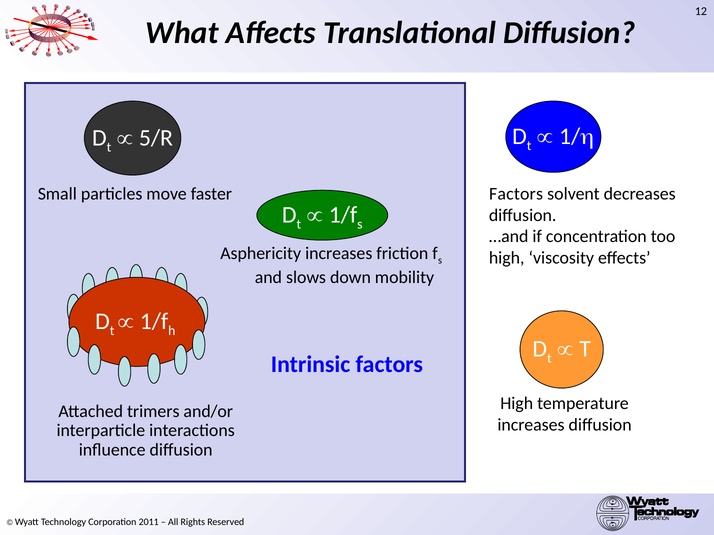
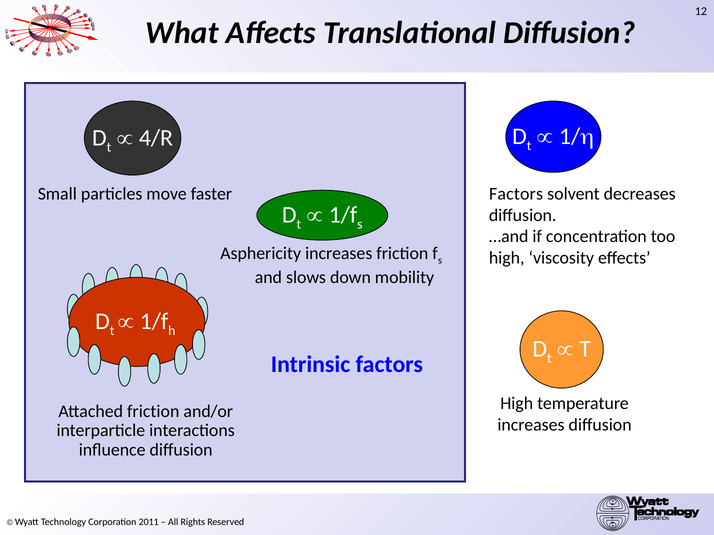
5/R: 5/R -> 4/R
Attached trimers: trimers -> friction
